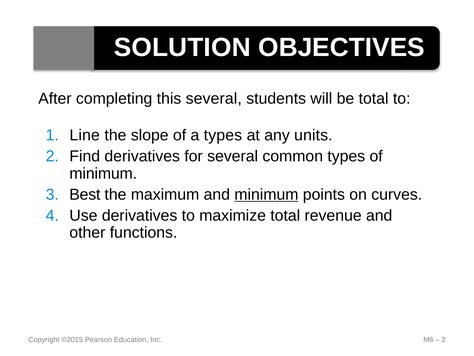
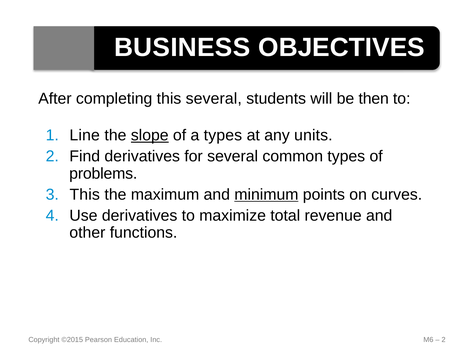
SOLUTION: SOLUTION -> BUSINESS
be total: total -> then
slope underline: none -> present
minimum at (103, 173): minimum -> problems
Best at (85, 194): Best -> This
